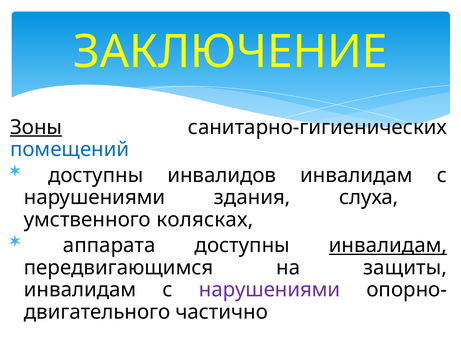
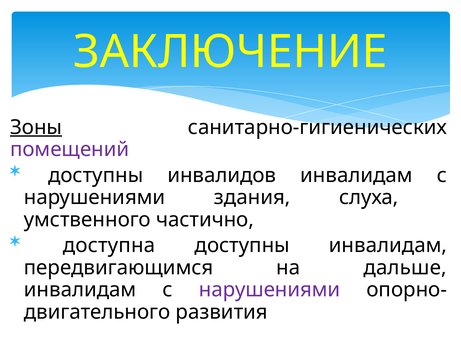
помещений colour: blue -> purple
колясках: колясках -> частично
аппарата: аппарата -> доступна
инвалидам at (388, 245) underline: present -> none
защиты: защиты -> дальше
частично: частично -> развития
